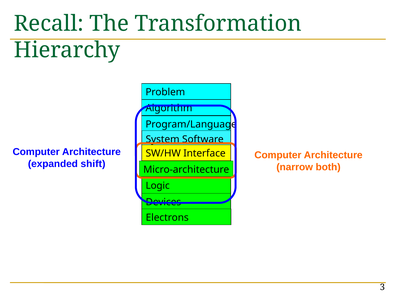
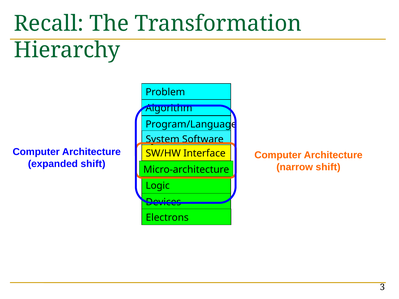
narrow both: both -> shift
